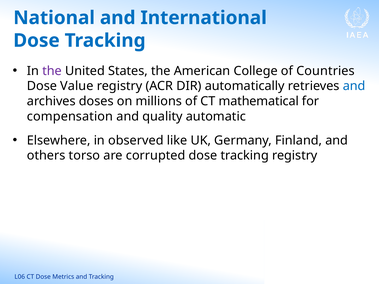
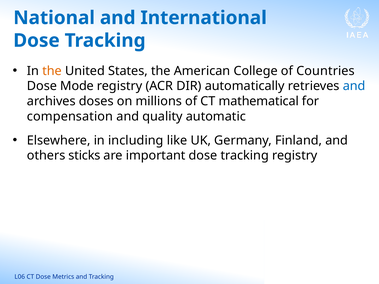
the at (52, 71) colour: purple -> orange
Value: Value -> Mode
observed: observed -> including
torso: torso -> sticks
corrupted: corrupted -> important
